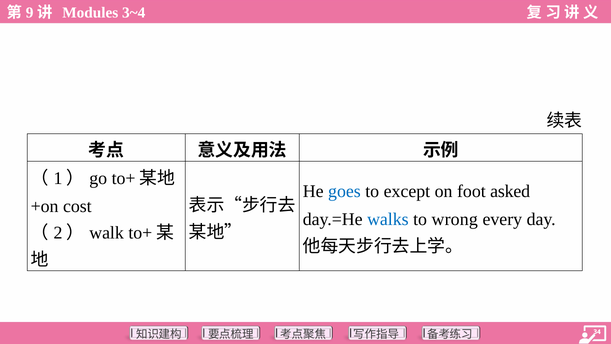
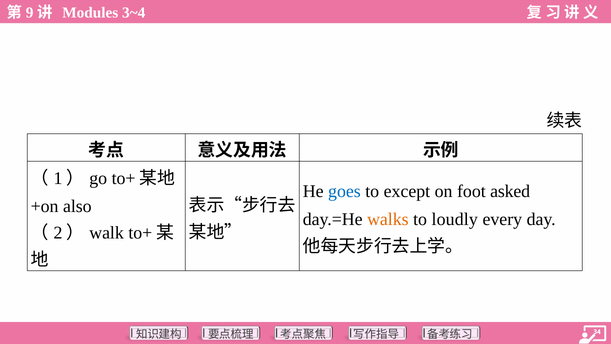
cost: cost -> also
walks colour: blue -> orange
wrong: wrong -> loudly
